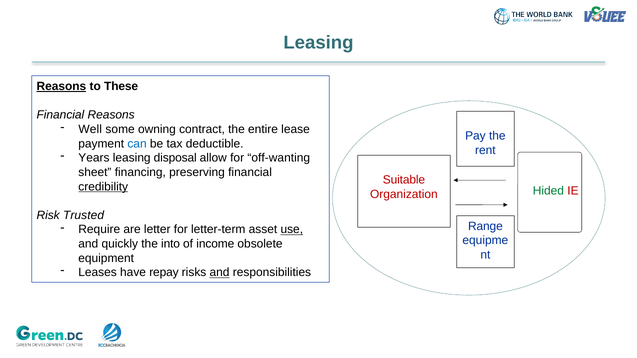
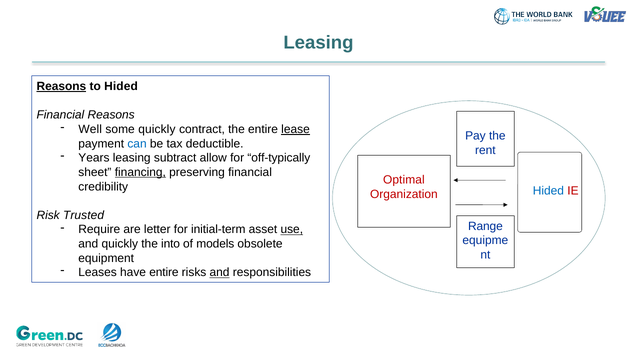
to These: These -> Hided
some owning: owning -> quickly
lease underline: none -> present
disposal: disposal -> subtract
off-wanting: off-wanting -> off-typically
financing underline: none -> present
Suitable: Suitable -> Optimal
credibility underline: present -> none
Hided at (548, 191) colour: green -> blue
letter-term: letter-term -> initial-term
income: income -> models
have repay: repay -> entire
